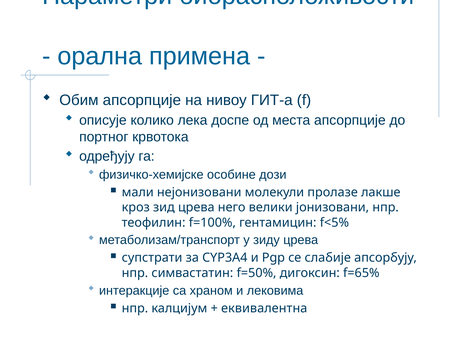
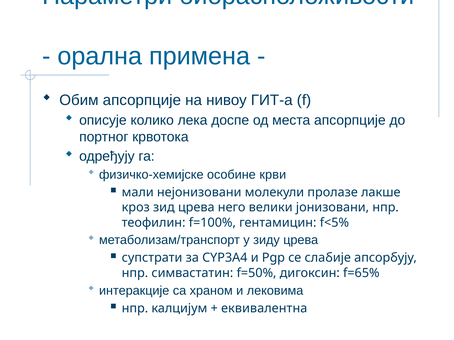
дози: дози -> крви
